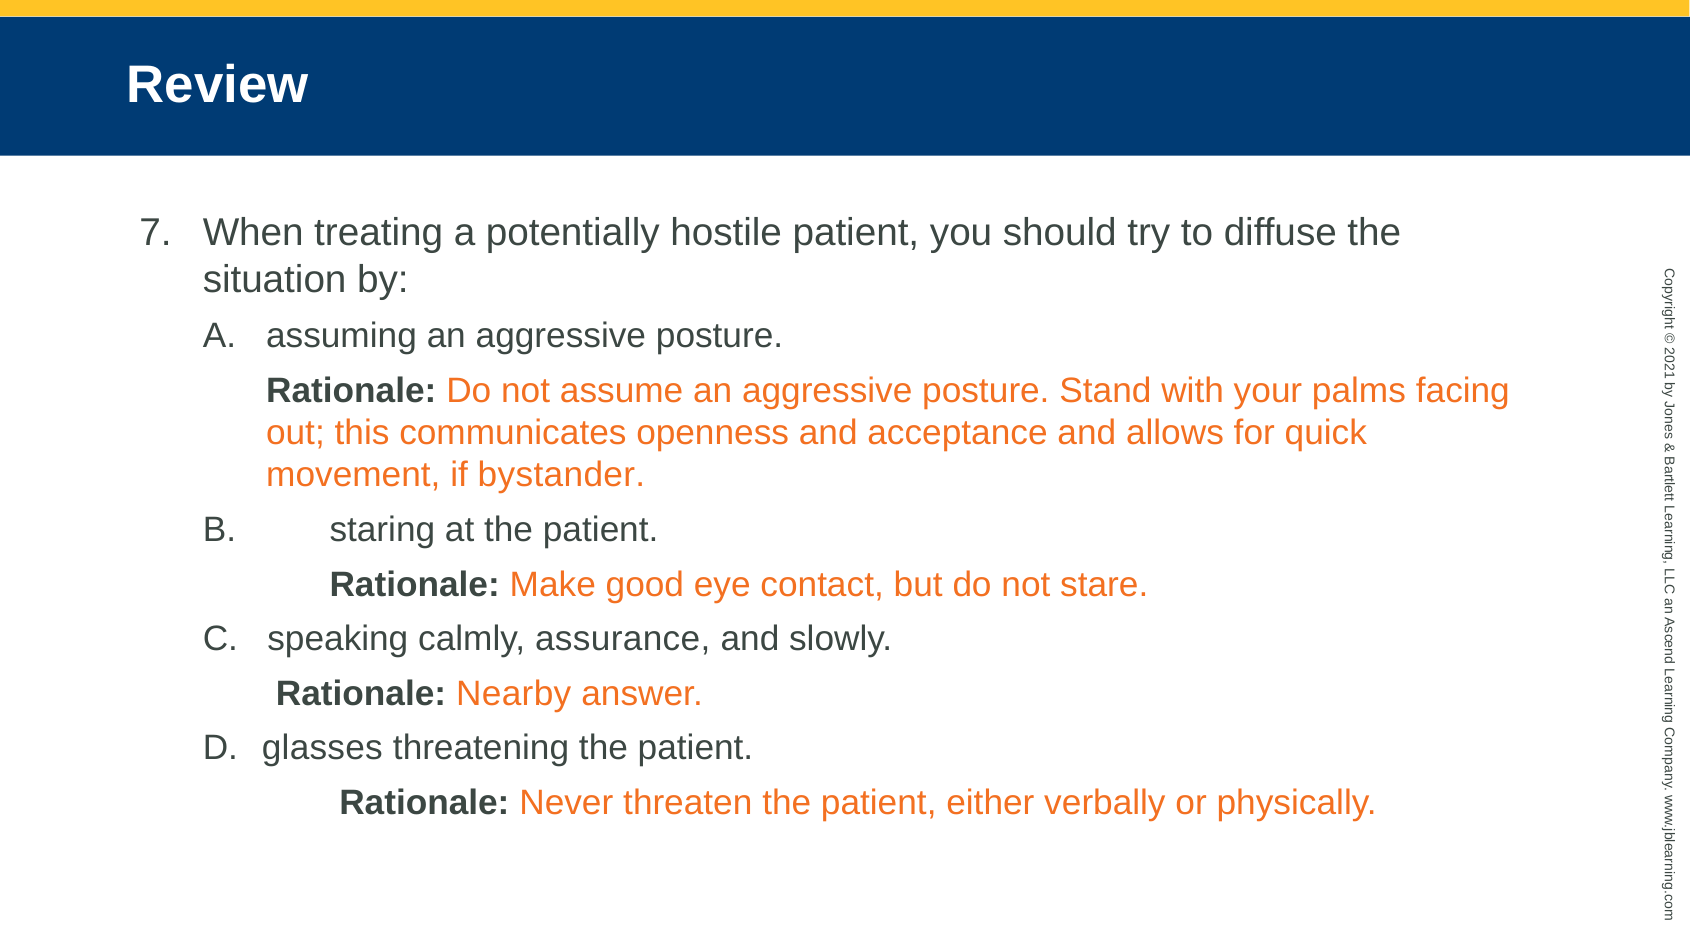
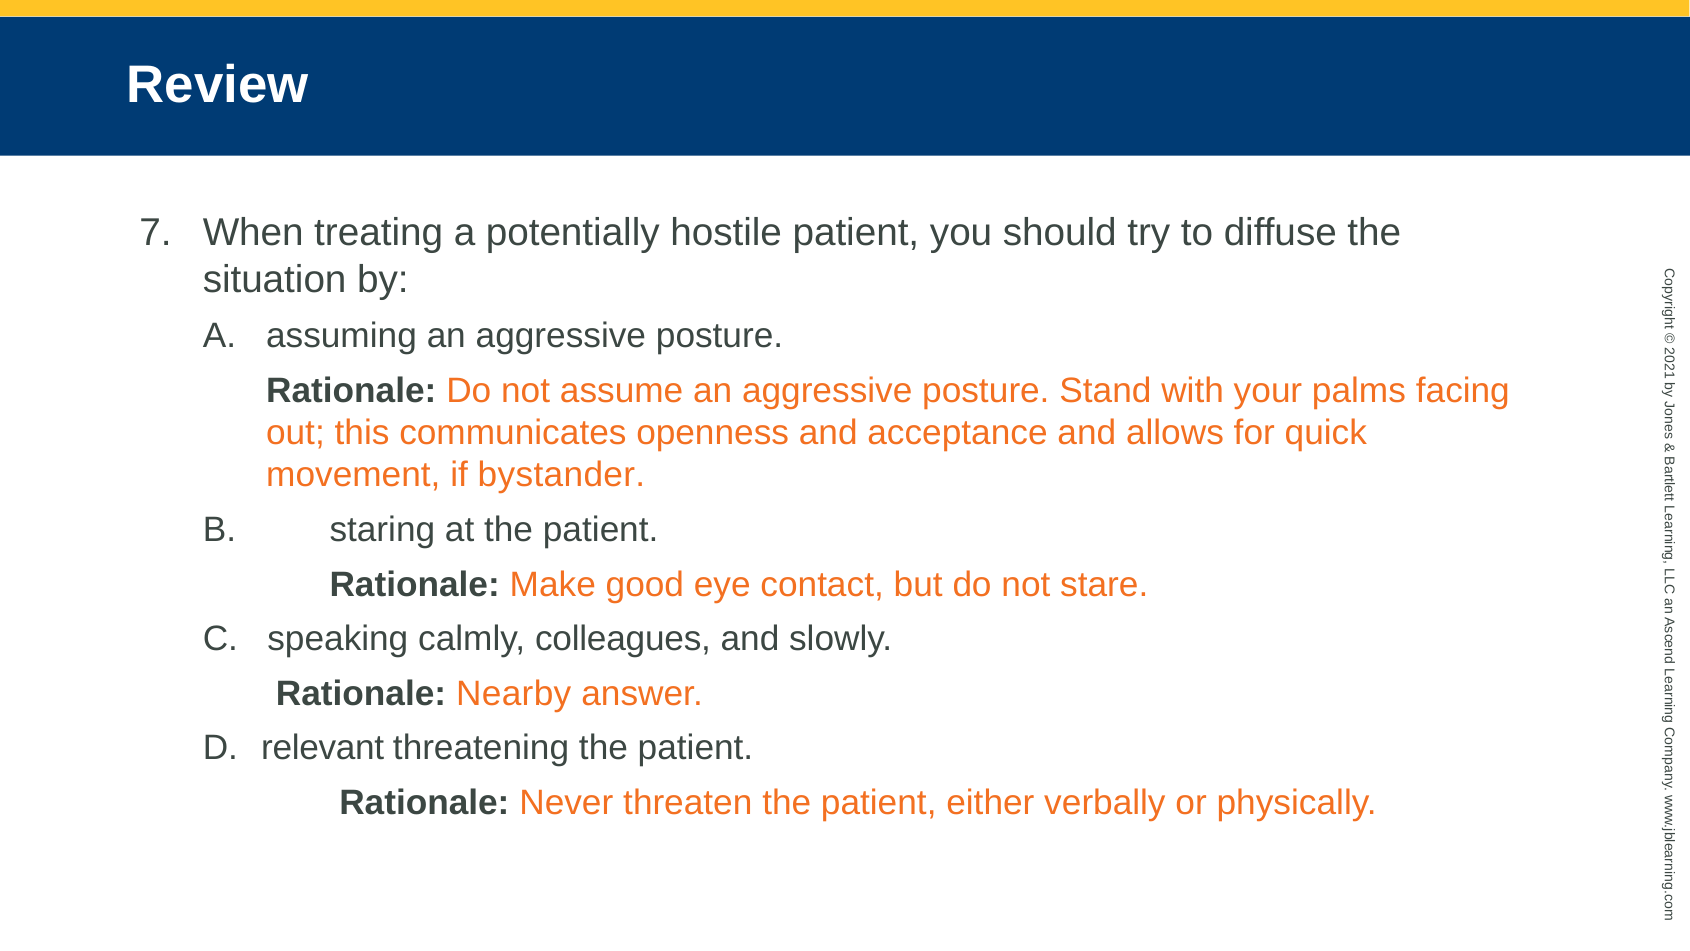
assurance: assurance -> colleagues
glasses: glasses -> relevant
